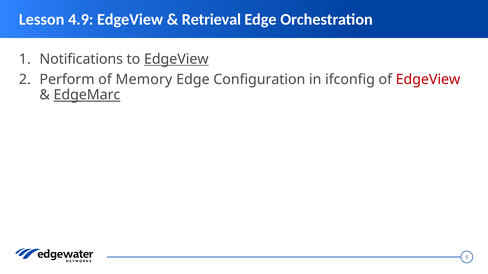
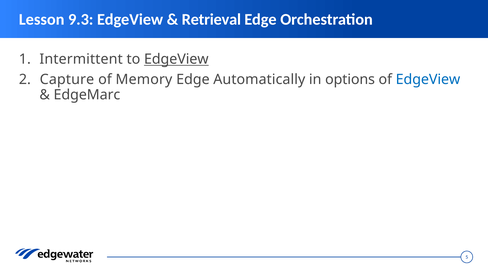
4.9: 4.9 -> 9.3
Notifications: Notifications -> Intermittent
Perform: Perform -> Capture
Configuration: Configuration -> Automatically
ifconfig: ifconfig -> options
EdgeView at (428, 80) colour: red -> blue
EdgeMarc underline: present -> none
